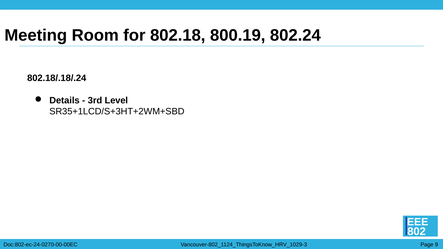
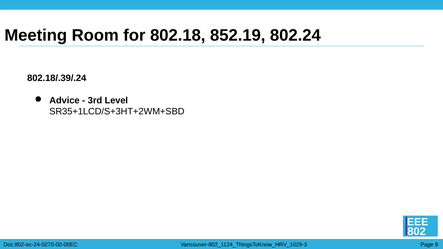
800.19: 800.19 -> 852.19
802.18/.18/.24: 802.18/.18/.24 -> 802.18/.39/.24
Details: Details -> Advice
